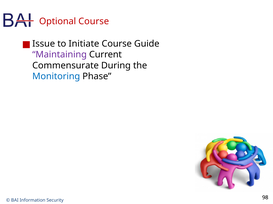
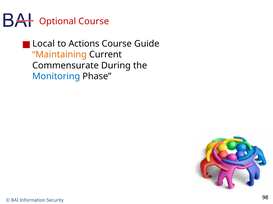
Issue: Issue -> Local
Initiate: Initiate -> Actions
Maintaining colour: purple -> orange
